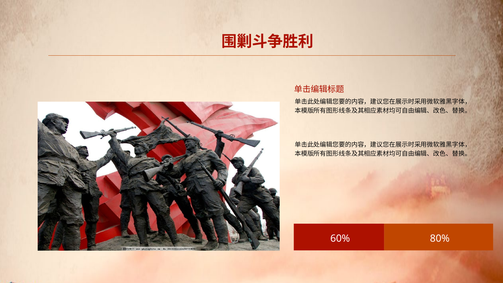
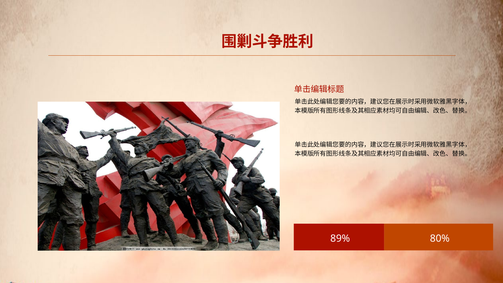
60%: 60% -> 89%
